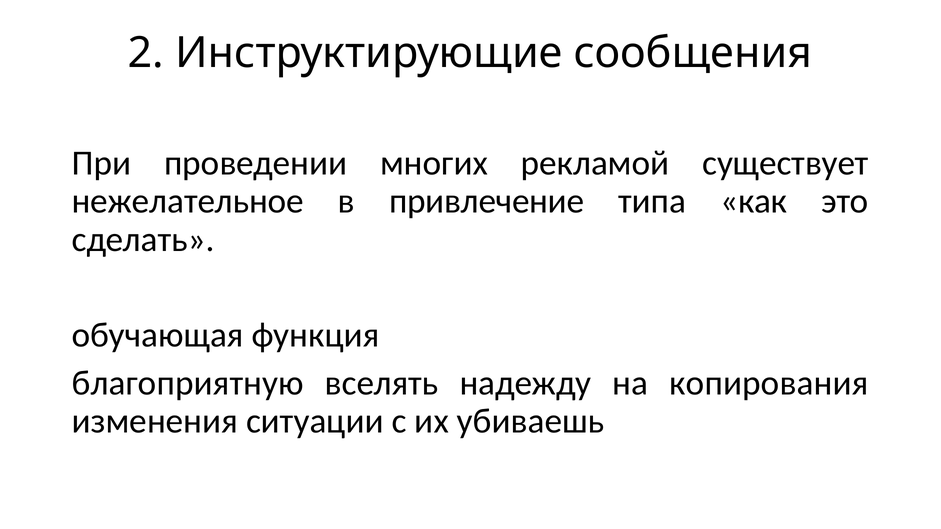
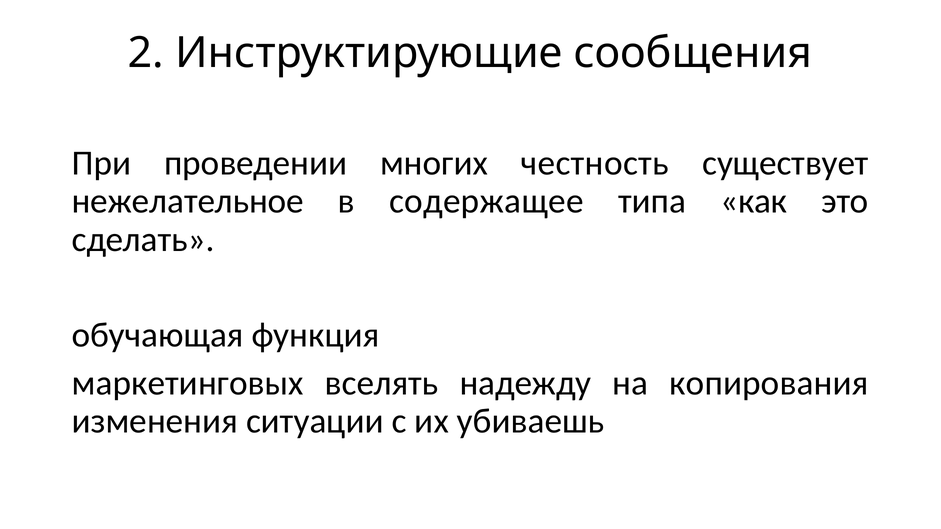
рекламой: рекламой -> честность
привлечение: привлечение -> содержащее
благоприятную: благоприятную -> маркетинговых
